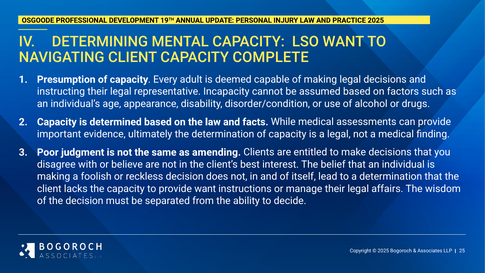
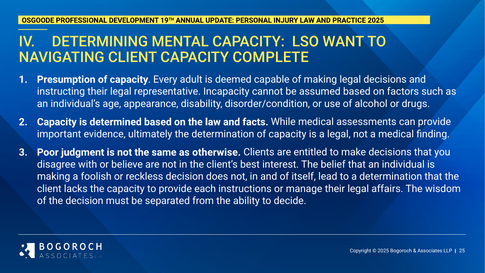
amending: amending -> otherwise
provide want: want -> each
